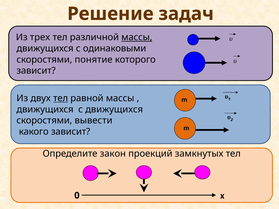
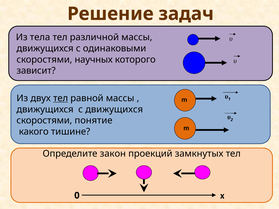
трех: трех -> тела
массы at (137, 37) underline: present -> none
понятие: понятие -> научных
вывести: вывести -> понятие
какого зависит: зависит -> тишине
